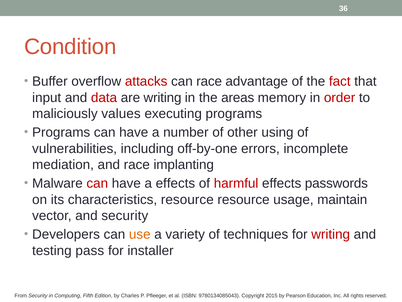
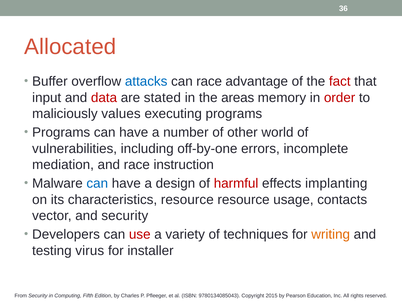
Condition: Condition -> Allocated
attacks colour: red -> blue
are writing: writing -> stated
using: using -> world
implanting: implanting -> instruction
can at (97, 183) colour: red -> blue
a effects: effects -> design
passwords: passwords -> implanting
maintain: maintain -> contacts
use colour: orange -> red
writing at (331, 234) colour: red -> orange
pass: pass -> virus
